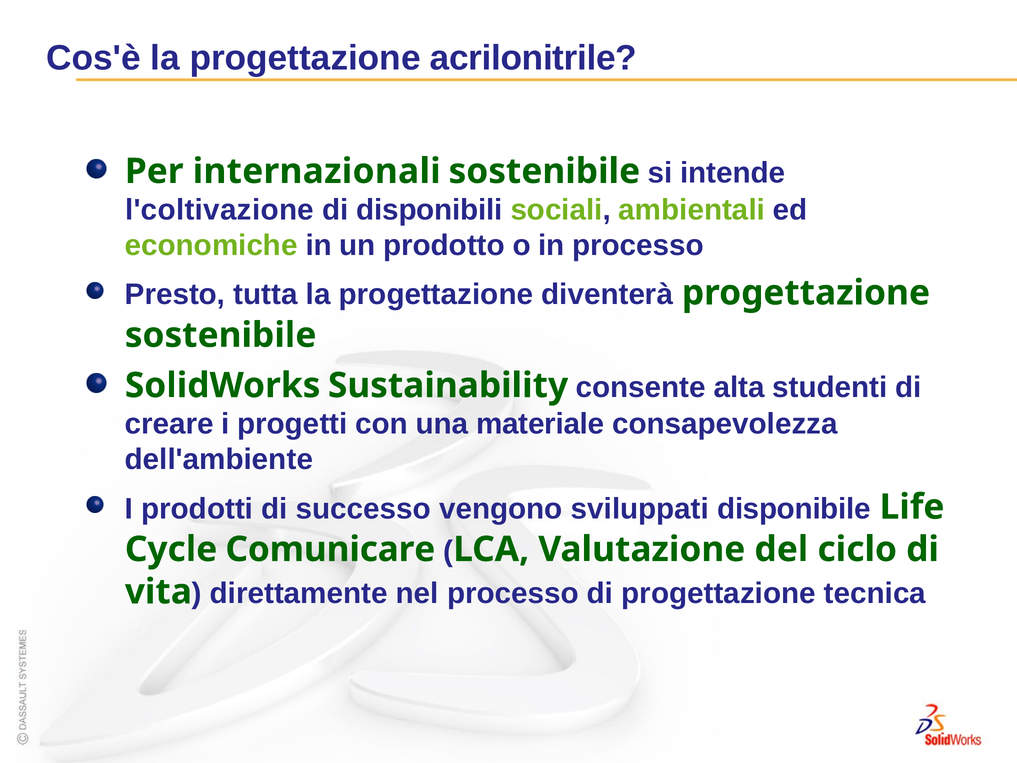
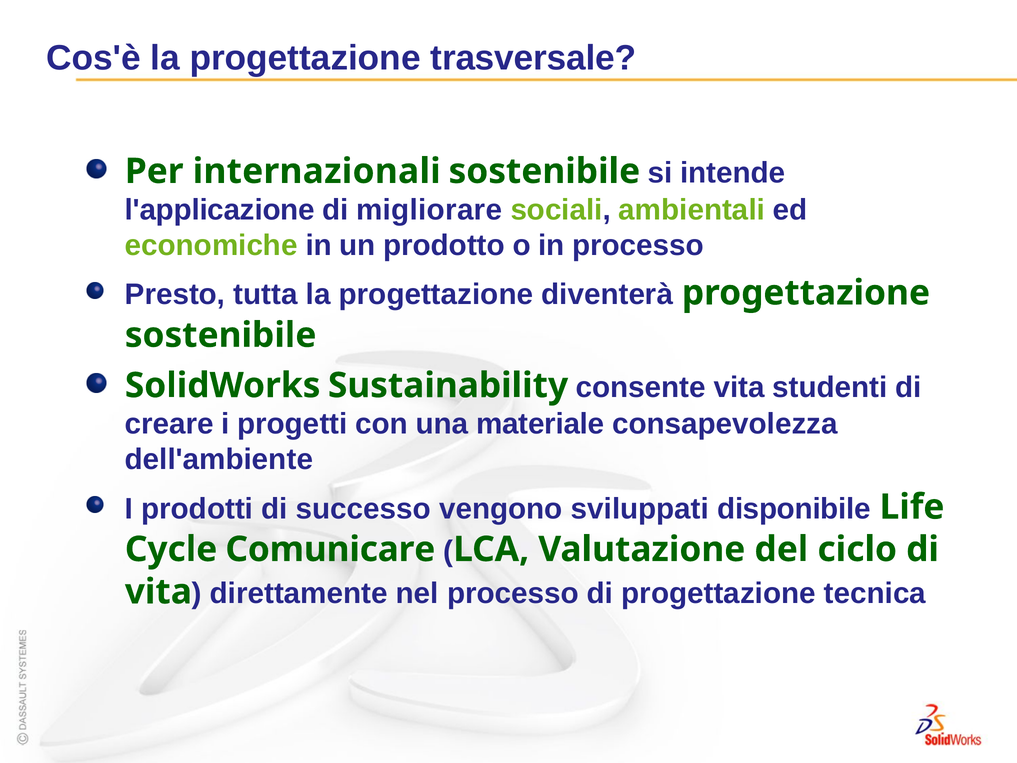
acrilonitrile: acrilonitrile -> trasversale
l'coltivazione: l'coltivazione -> l'applicazione
disponibili: disponibili -> migliorare
consente alta: alta -> vita
